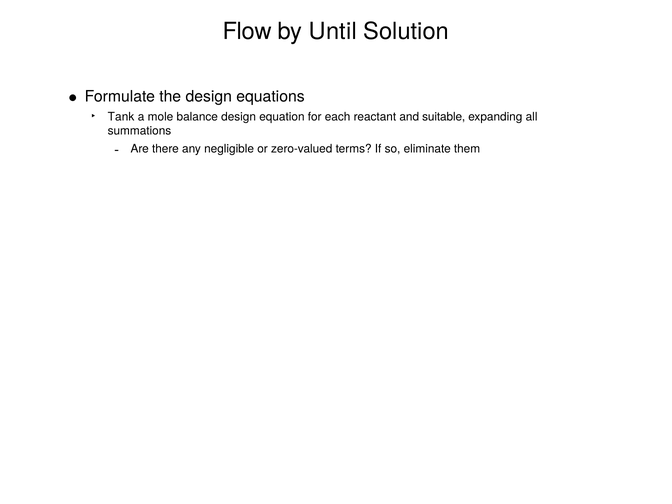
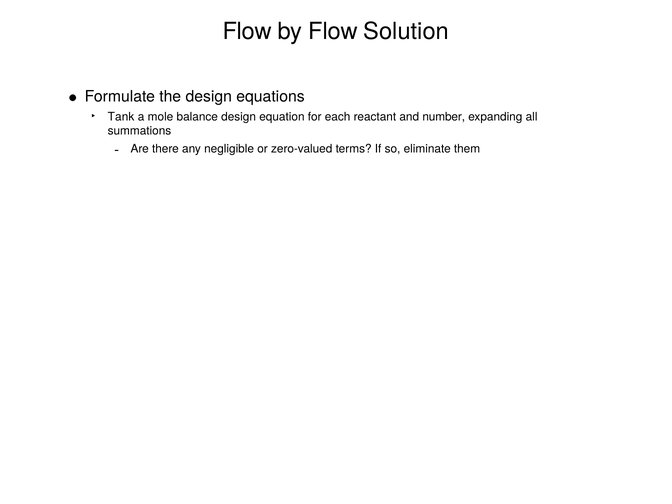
by Until: Until -> Flow
suitable: suitable -> number
